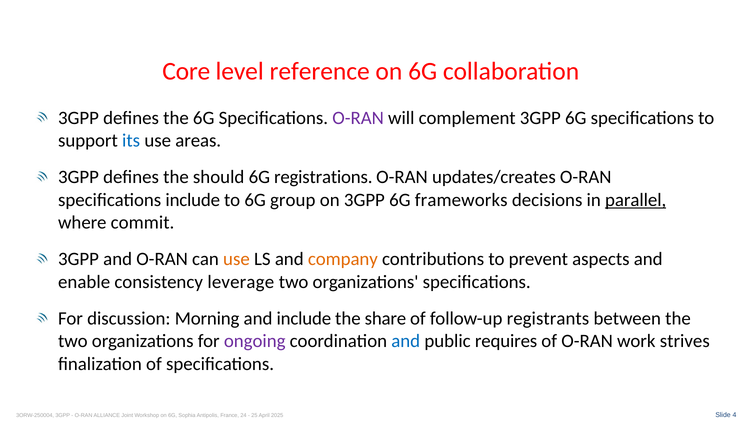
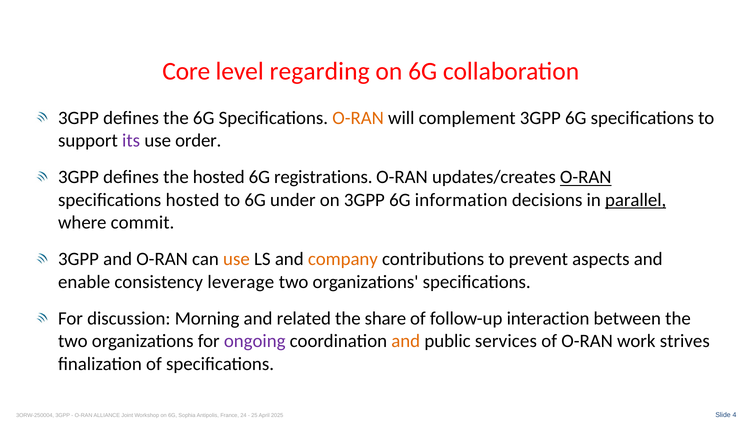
reference: reference -> regarding
O-RAN at (358, 118) colour: purple -> orange
its colour: blue -> purple
areas: areas -> order
the should: should -> hosted
O-RAN at (586, 177) underline: none -> present
specifications include: include -> hosted
group: group -> under
frameworks: frameworks -> information
and include: include -> related
registrants: registrants -> interaction
and at (406, 341) colour: blue -> orange
requires: requires -> services
